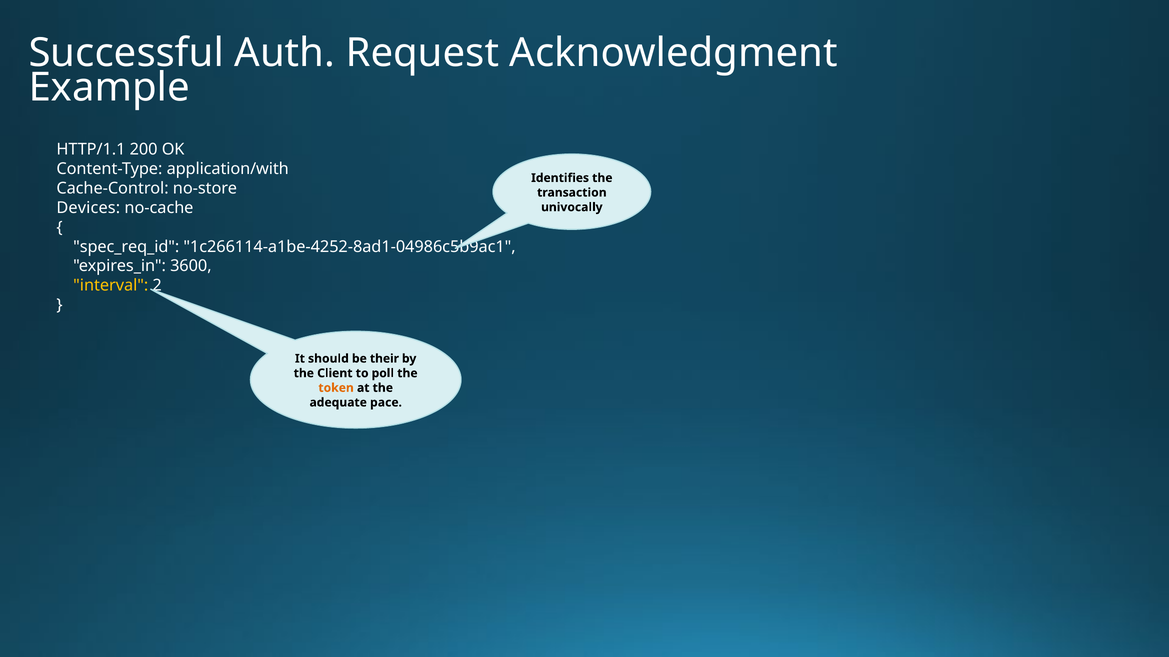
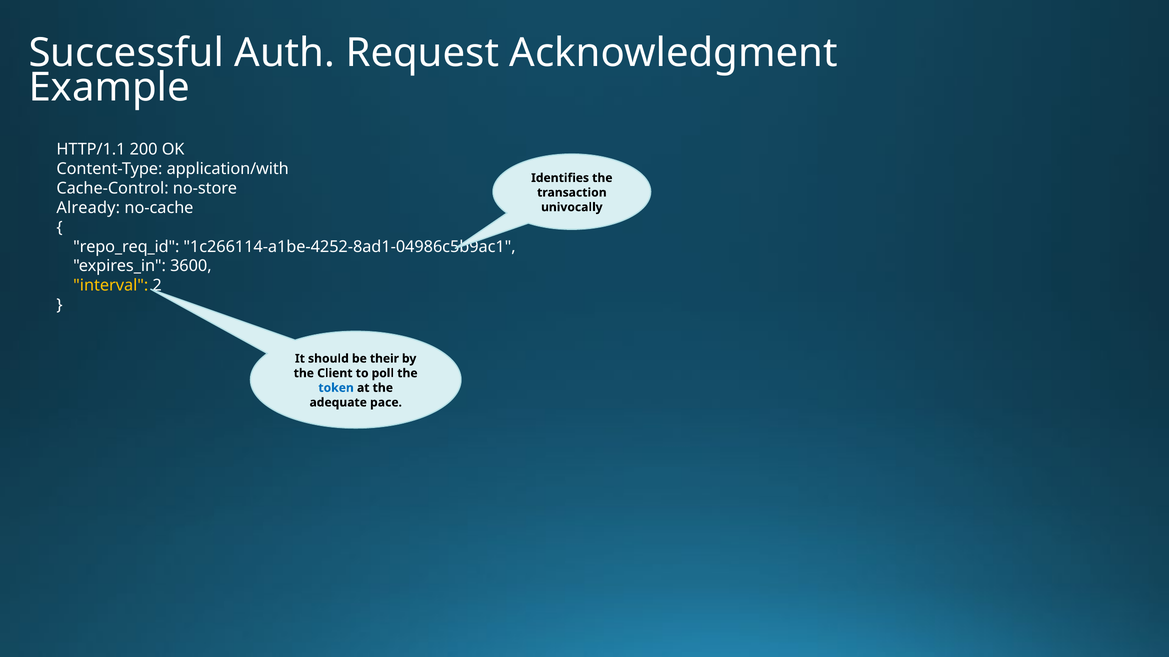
Devices: Devices -> Already
spec_req_id: spec_req_id -> repo_req_id
token colour: orange -> blue
